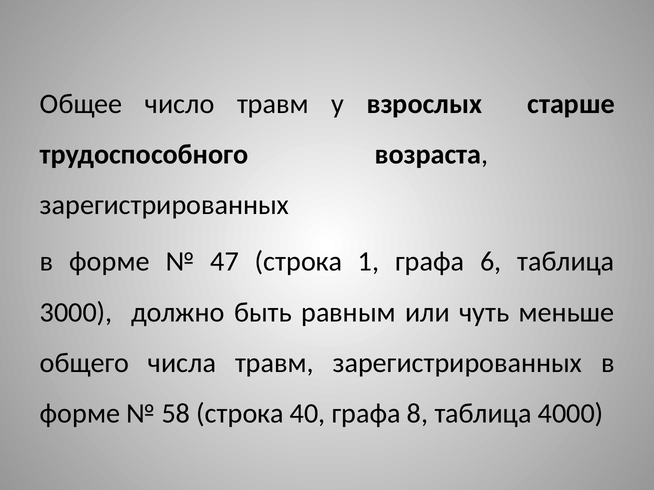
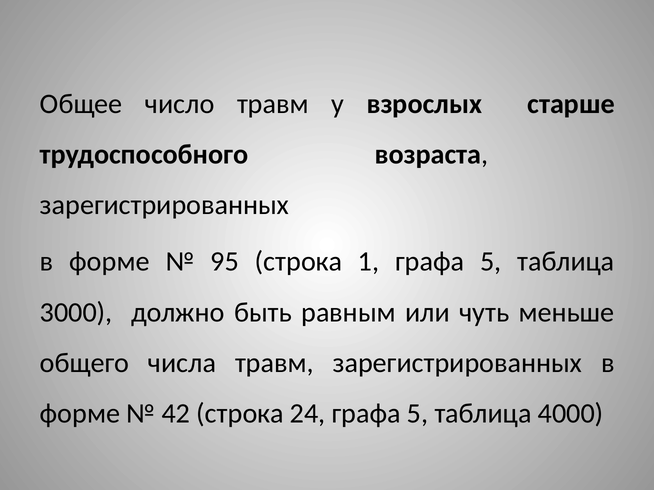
47: 47 -> 95
1 графа 6: 6 -> 5
58: 58 -> 42
40: 40 -> 24
8 at (418, 414): 8 -> 5
